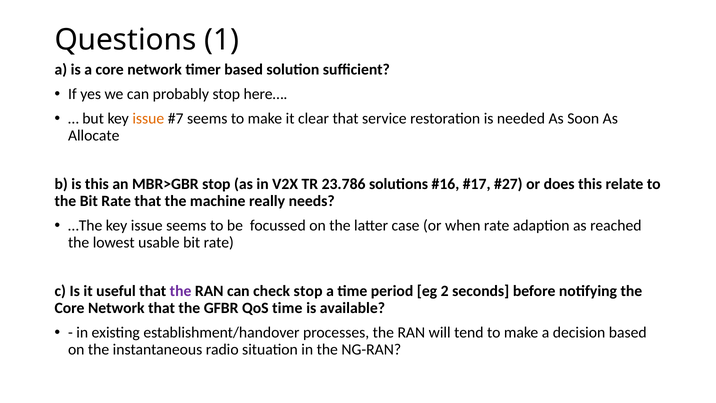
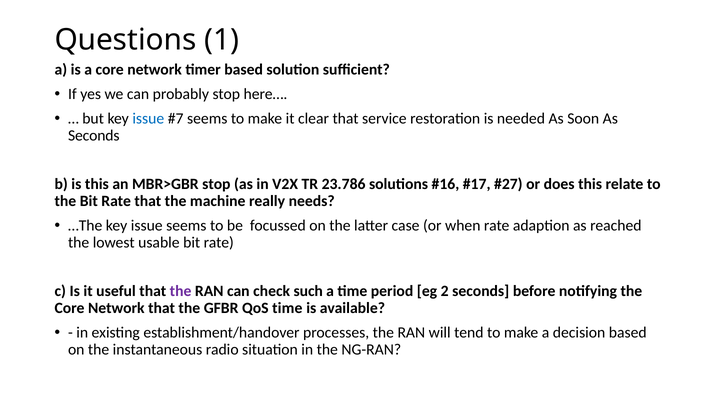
issue at (148, 118) colour: orange -> blue
Allocate at (94, 135): Allocate -> Seconds
check stop: stop -> such
